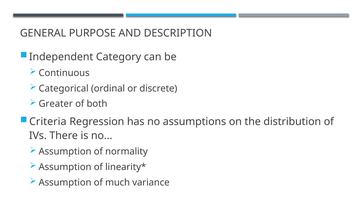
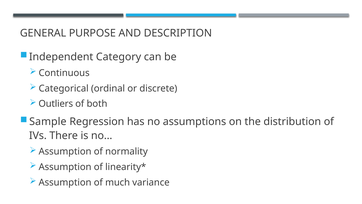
Greater: Greater -> Outliers
Criteria: Criteria -> Sample
